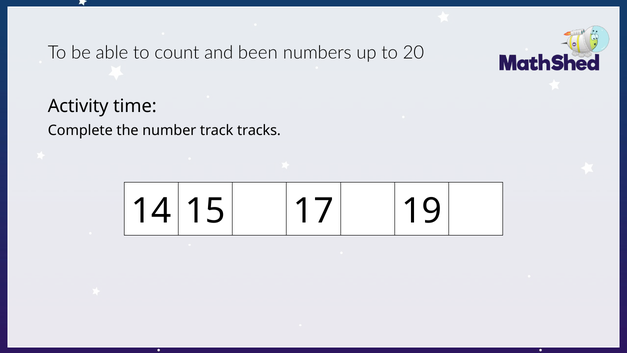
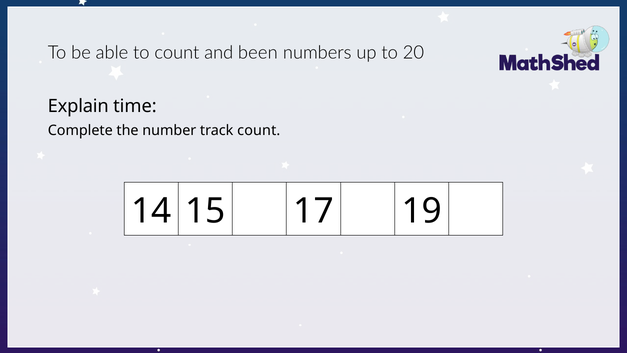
Activity: Activity -> Explain
track tracks: tracks -> count
